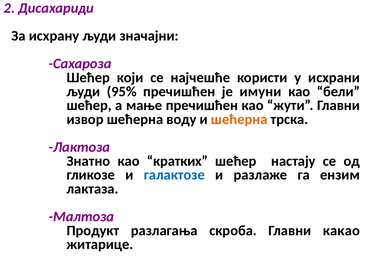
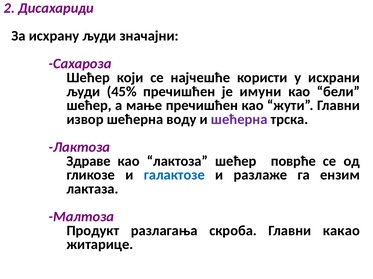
95%: 95% -> 45%
шећерна at (239, 120) colour: orange -> purple
Знатно: Знатно -> Здраве
као кратких: кратких -> лактоза
настају: настају -> поврће
